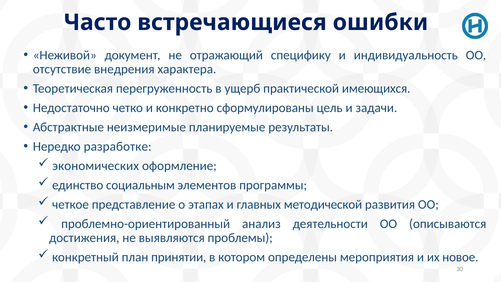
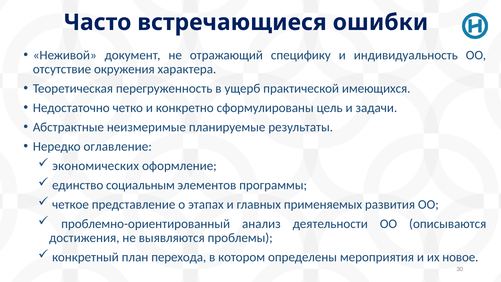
внедрения: внедрения -> окружения
разработке: разработке -> оглавление
методической: методической -> применяемых
принятии: принятии -> перехода
